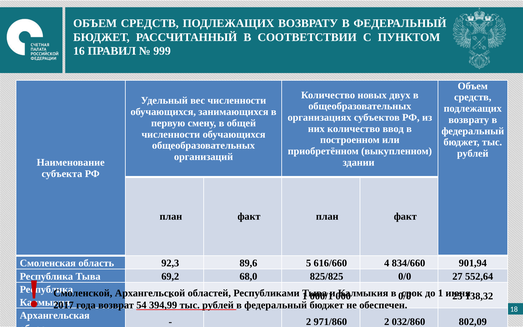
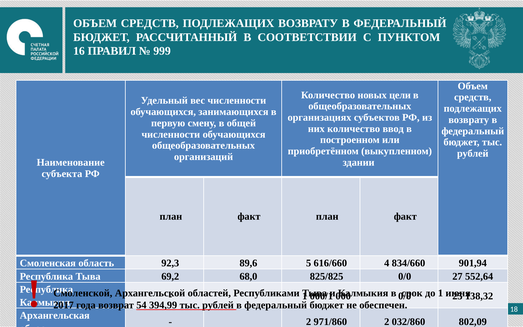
двух: двух -> цели
